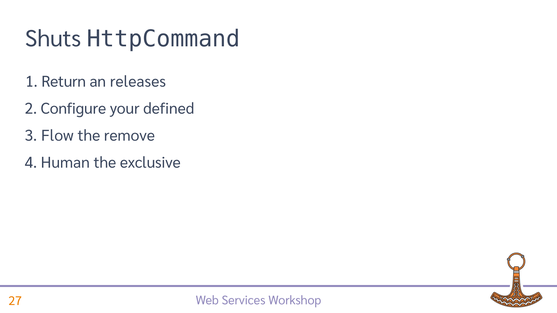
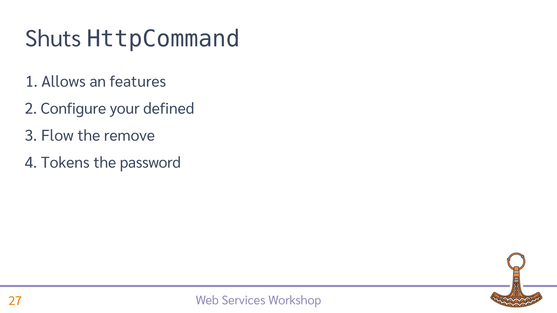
Return: Return -> Allows
releases: releases -> features
Human: Human -> Tokens
exclusive: exclusive -> password
